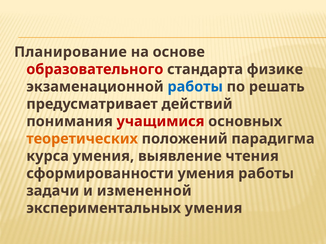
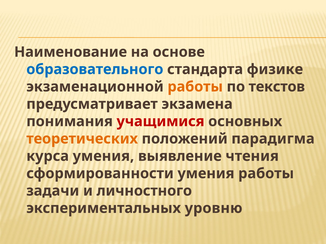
Планирование: Планирование -> Наименование
образовательного colour: red -> blue
работы at (195, 87) colour: blue -> orange
решать: решать -> текстов
действий: действий -> экзамена
измененной: измененной -> личностного
экспериментальных умения: умения -> уровню
